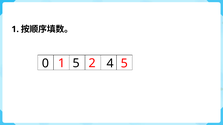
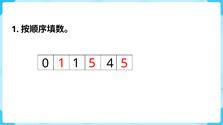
1 2: 2 -> 5
0 5: 5 -> 1
